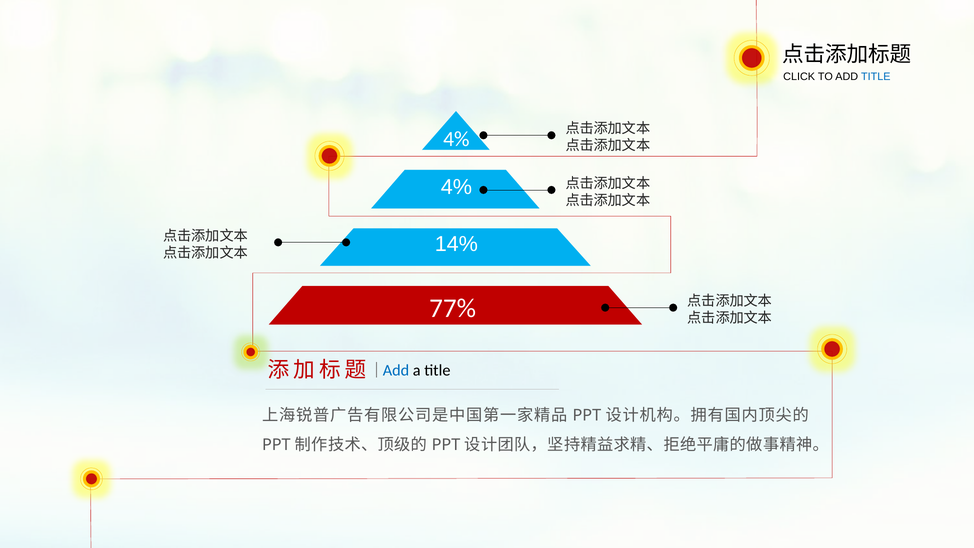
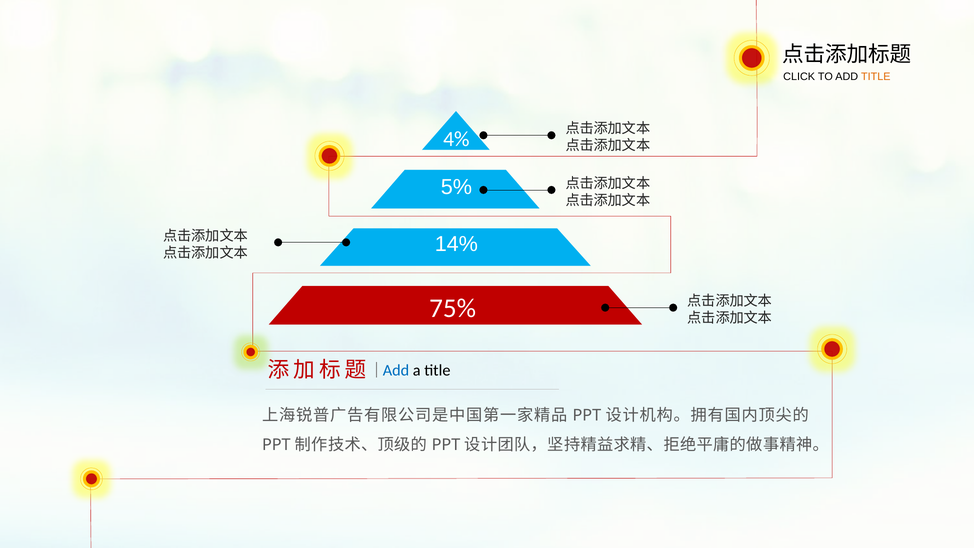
TITLE at (876, 77) colour: blue -> orange
4% at (456, 187): 4% -> 5%
77%: 77% -> 75%
